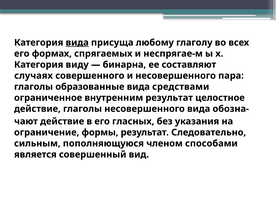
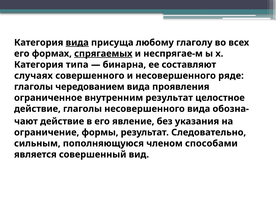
спрягаемых underline: none -> present
виду: виду -> типа
пара: пара -> ряде
образованные: образованные -> чередованием
средствами: средствами -> проявления
гласных: гласных -> явление
